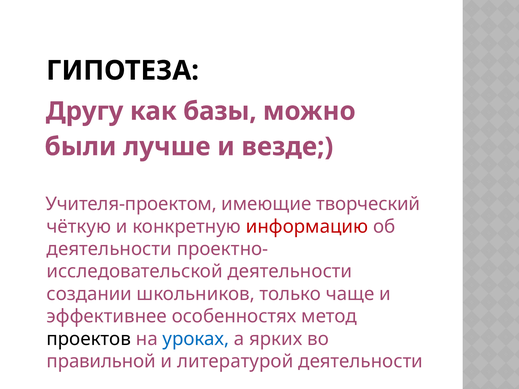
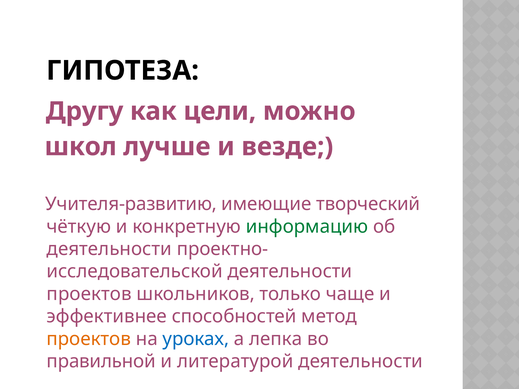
базы: базы -> цели
были: были -> школ
Учителя-проектом: Учителя-проектом -> Учителя-развитию
информацию colour: red -> green
создании at (89, 294): создании -> проектов
особенностях: особенностях -> способностей
проектов at (89, 339) colour: black -> orange
ярких: ярких -> лепка
